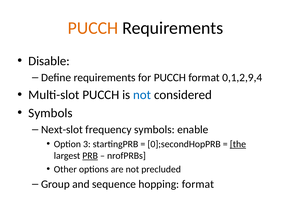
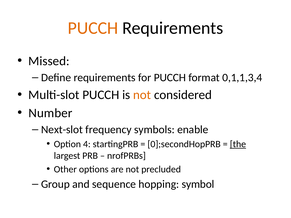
Disable: Disable -> Missed
0,1,2,9,4: 0,1,2,9,4 -> 0,1,1,3,4
not at (142, 95) colour: blue -> orange
Symbols at (50, 113): Symbols -> Number
3: 3 -> 4
PRB underline: present -> none
hopping format: format -> symbol
